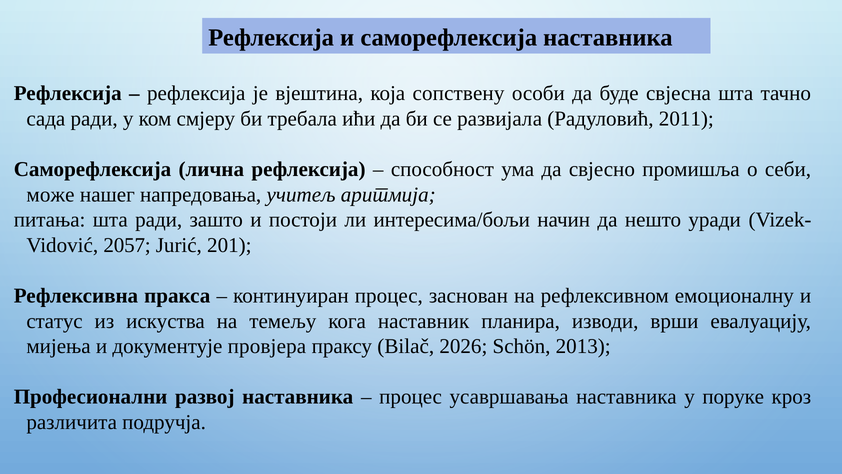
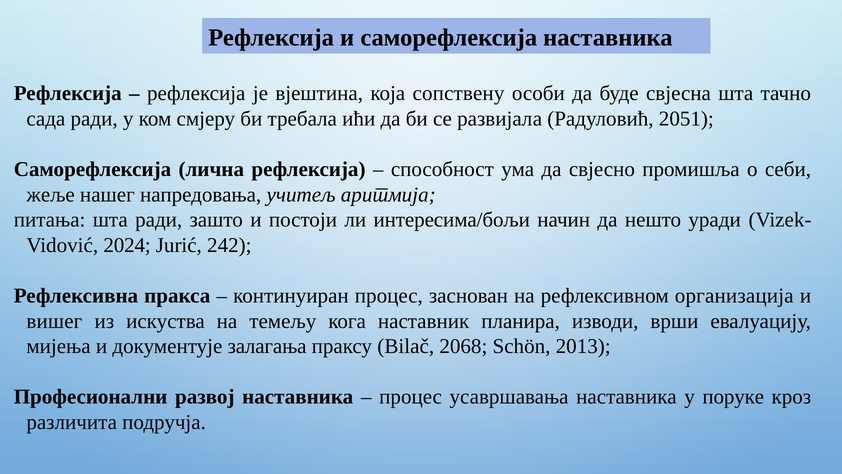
2011: 2011 -> 2051
може: може -> жеље
2057: 2057 -> 2024
201: 201 -> 242
емоционалну: емоционалну -> организација
статус: статус -> вишег
провјера: провјера -> залагања
2026: 2026 -> 2068
